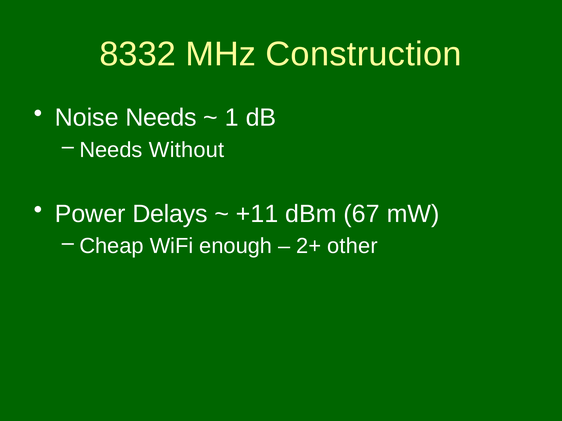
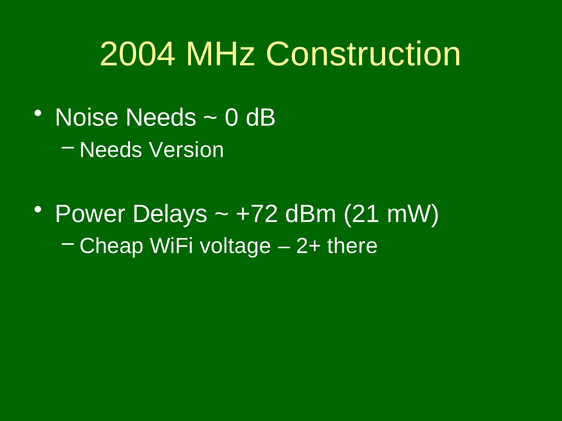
8332: 8332 -> 2004
1: 1 -> 0
Without: Without -> Version
+11: +11 -> +72
67: 67 -> 21
enough: enough -> voltage
other: other -> there
